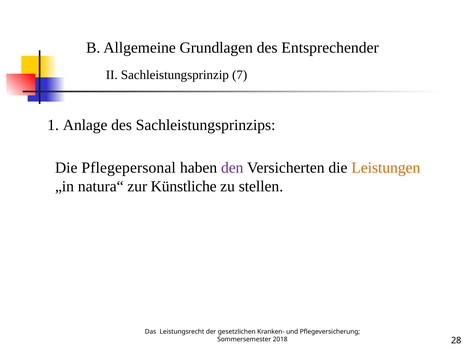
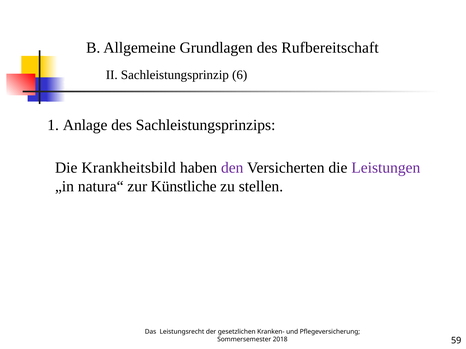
Entsprechender: Entsprechender -> Rufbereitschaft
7: 7 -> 6
Pflegepersonal: Pflegepersonal -> Krankheitsbild
Leistungen colour: orange -> purple
28: 28 -> 59
